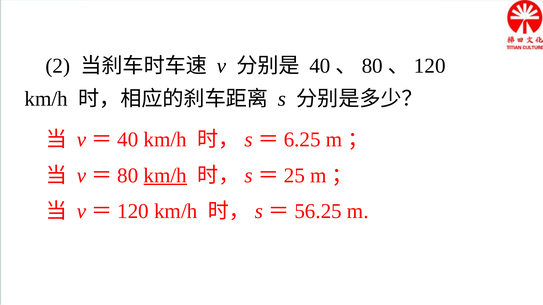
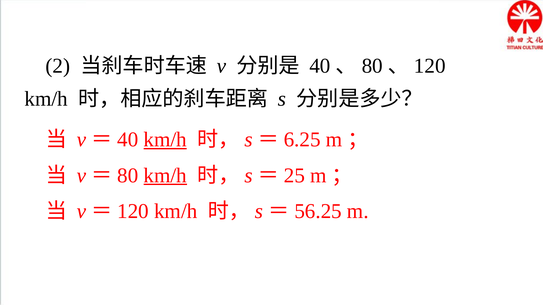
km/h at (165, 140) underline: none -> present
